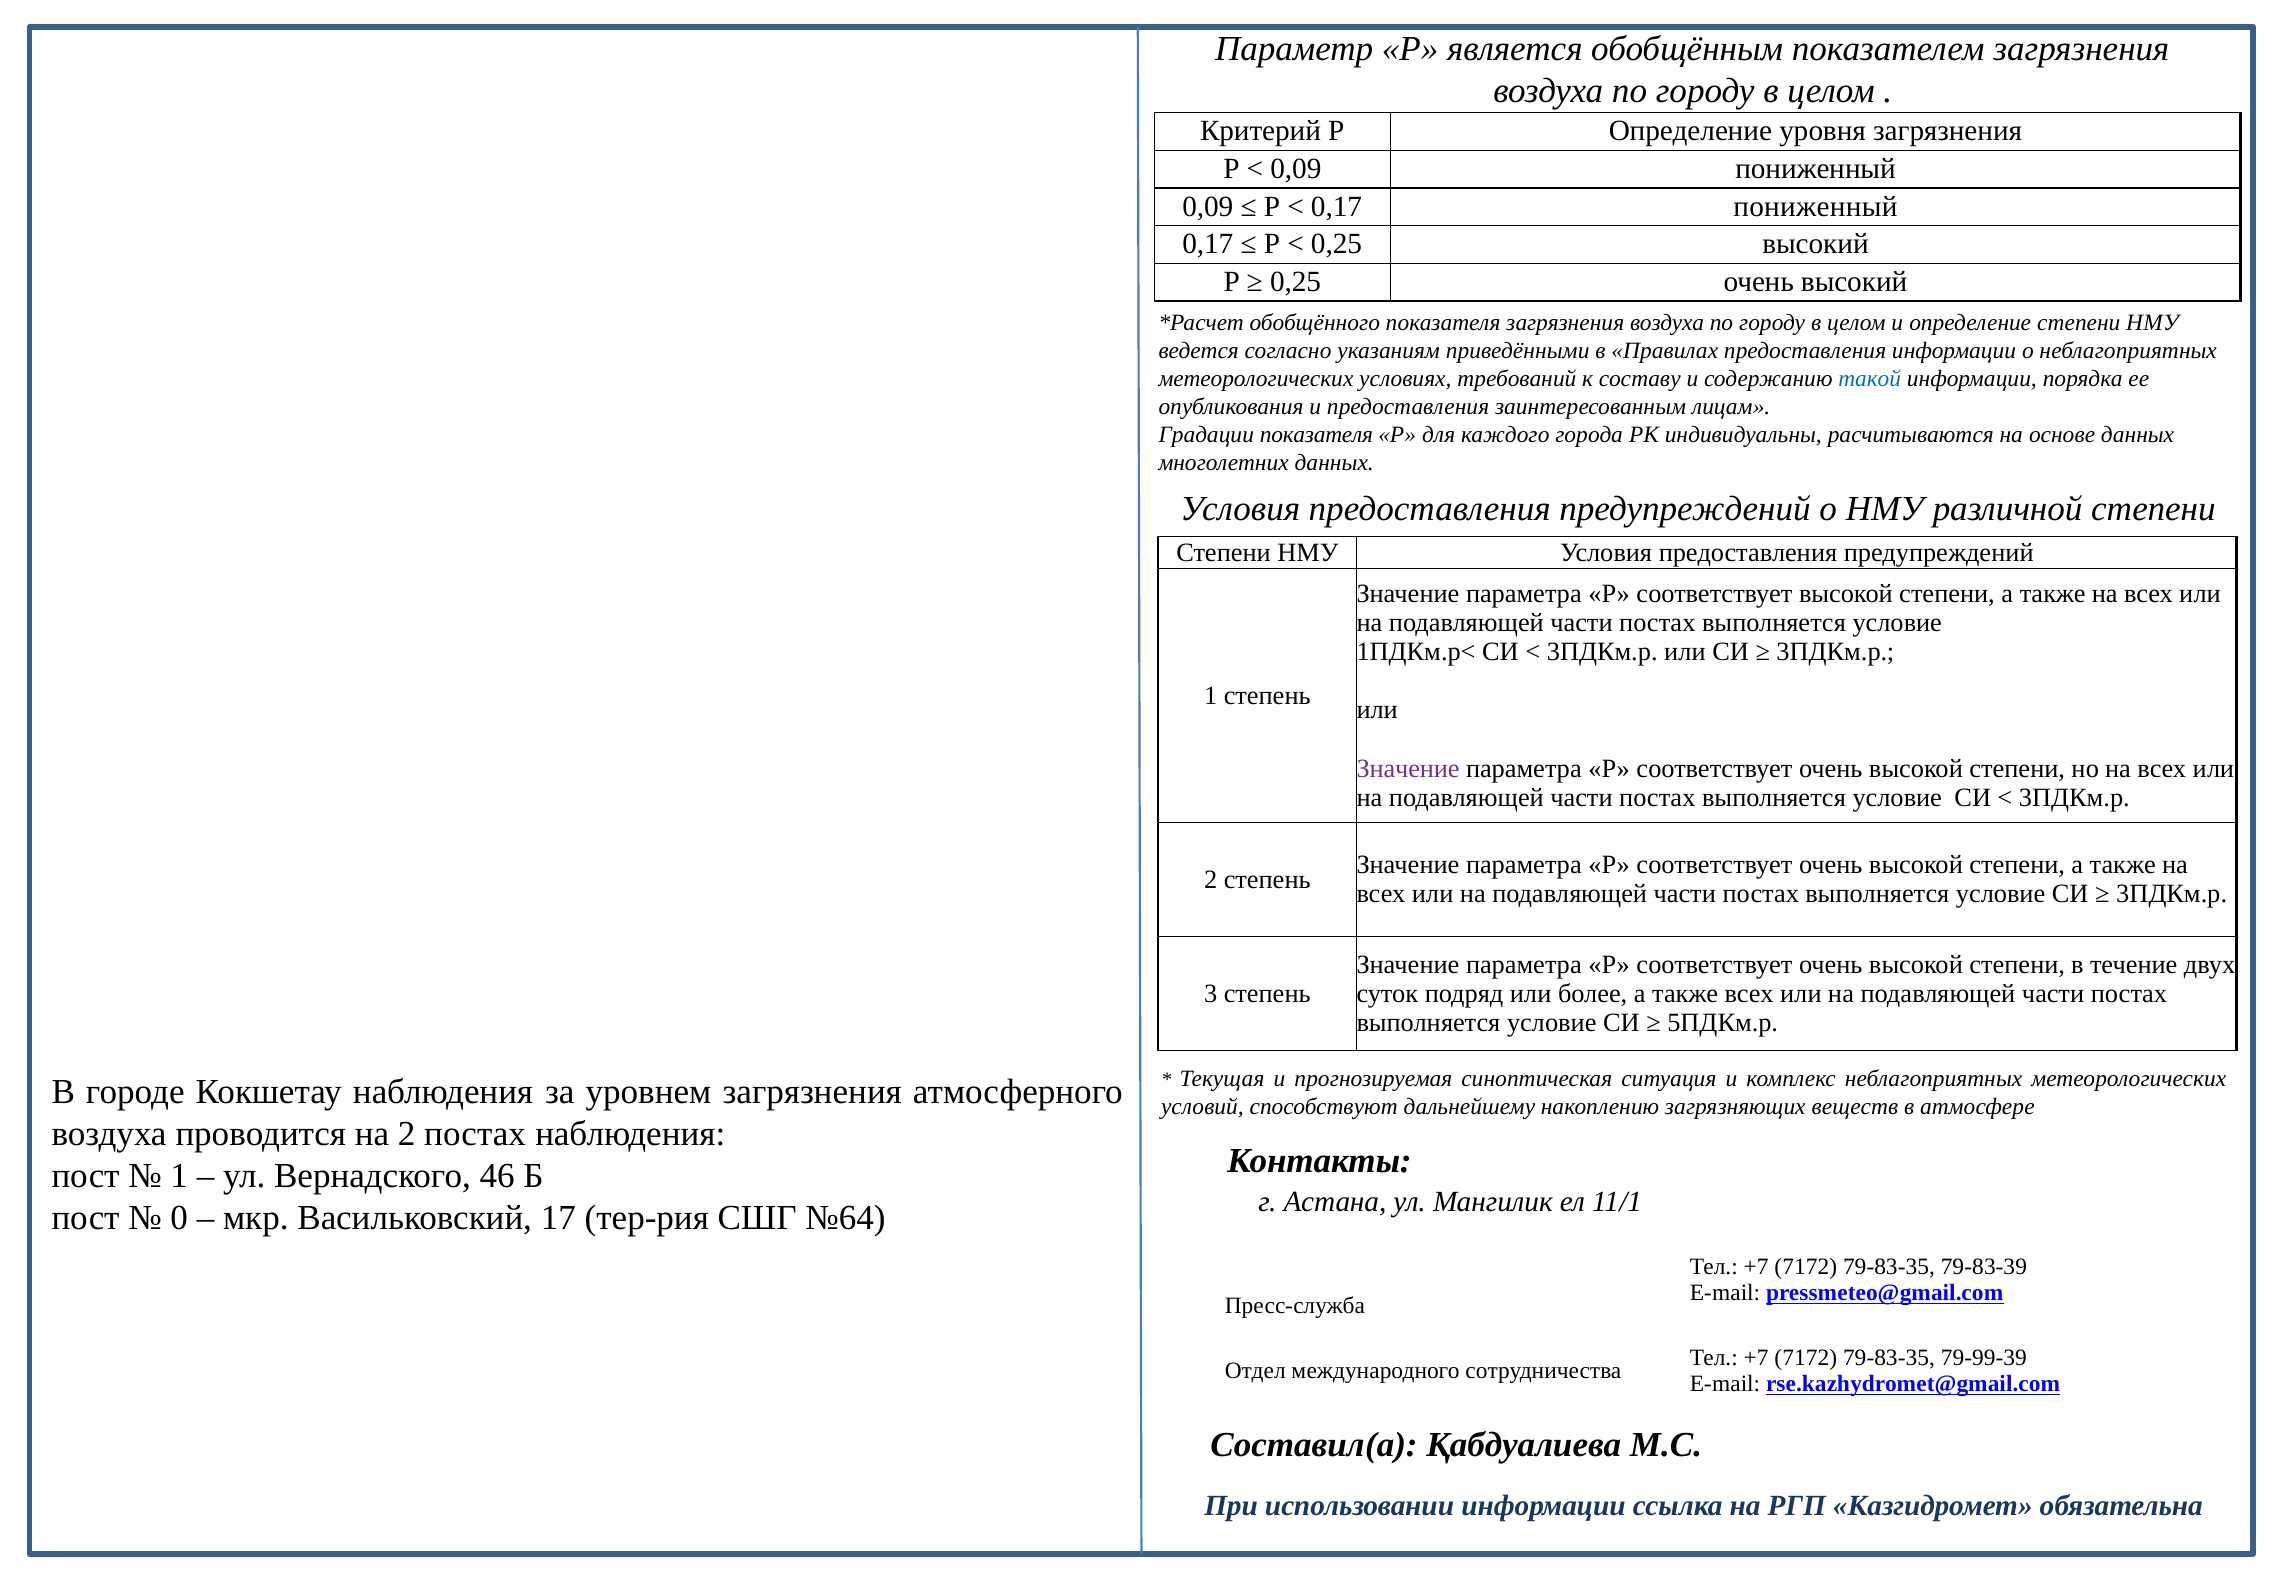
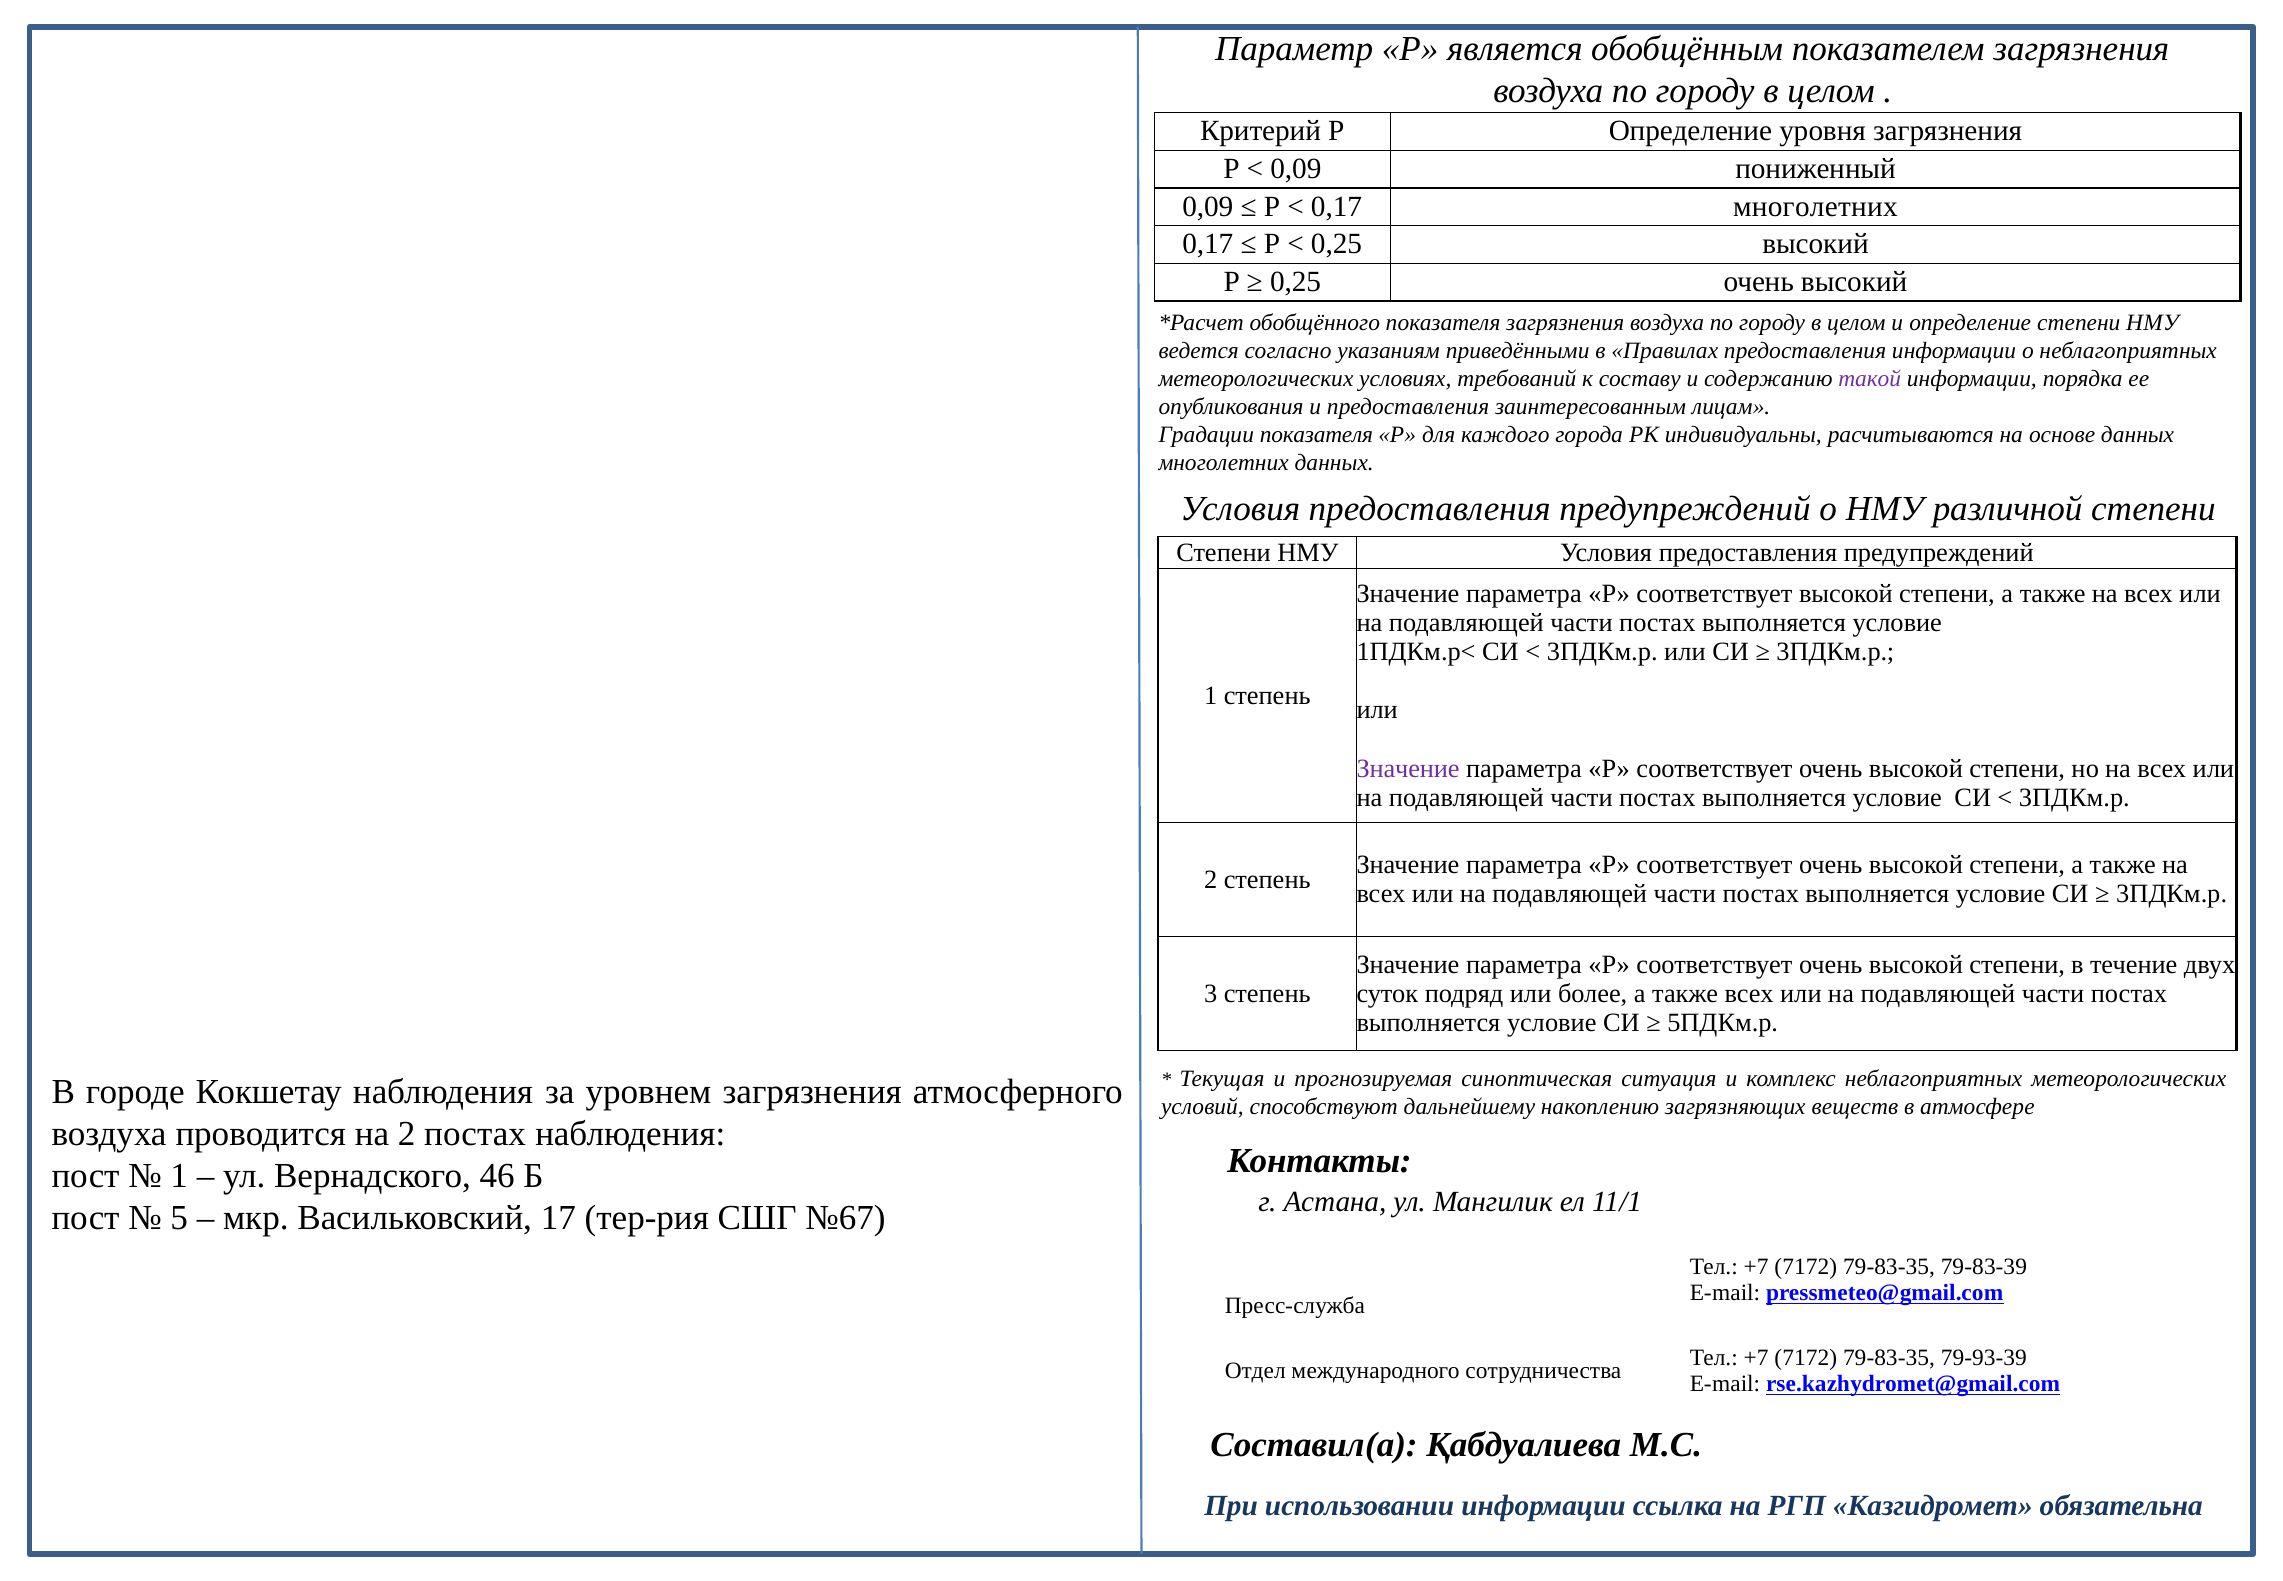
0,17 пониженный: пониженный -> многолетних
такой colour: blue -> purple
0: 0 -> 5
№64: №64 -> №67
79-99-39: 79-99-39 -> 79-93-39
